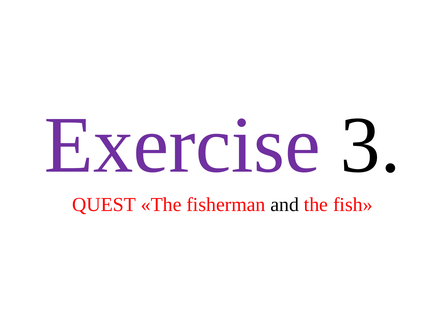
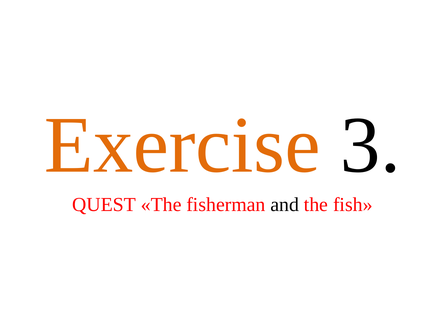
Exercise colour: purple -> orange
